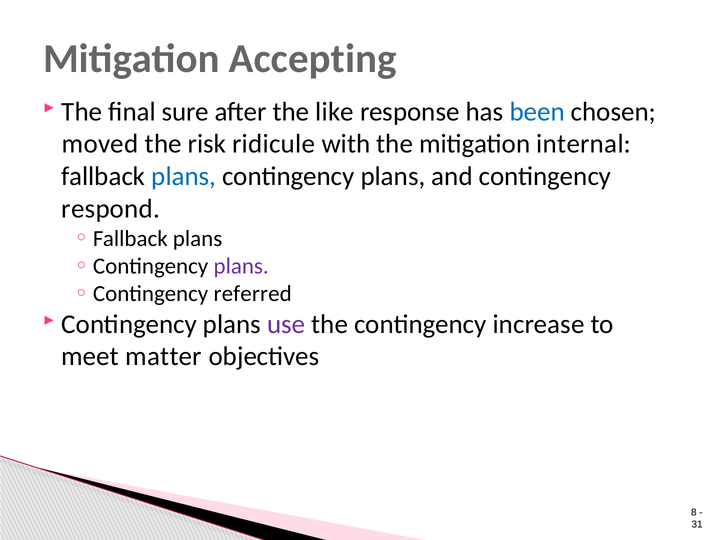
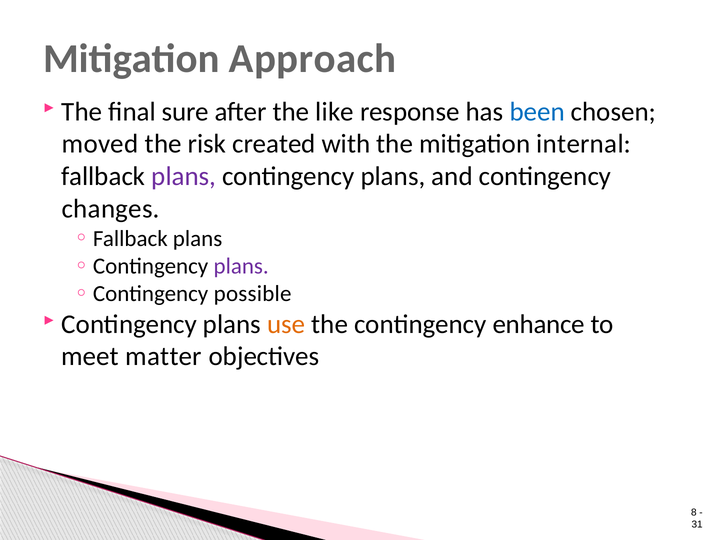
Accepting: Accepting -> Approach
ridicule: ridicule -> created
plans at (184, 176) colour: blue -> purple
respond: respond -> changes
referred: referred -> possible
use colour: purple -> orange
increase: increase -> enhance
